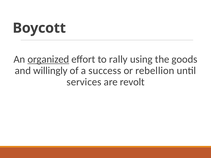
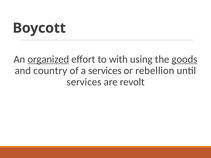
rally: rally -> with
goods underline: none -> present
willingly: willingly -> country
a success: success -> services
